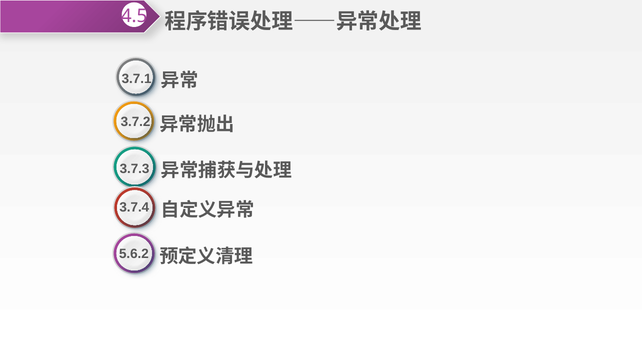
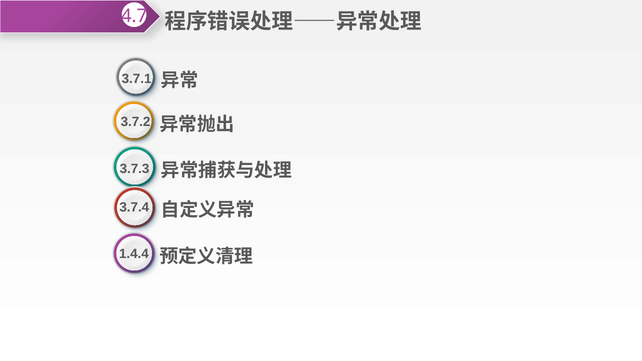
4.5: 4.5 -> 4.7
5.6.2: 5.6.2 -> 1.4.4
